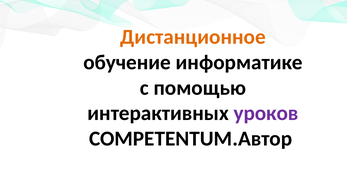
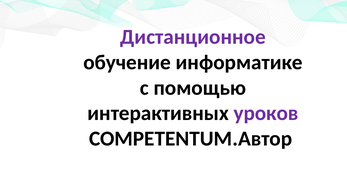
Дистанционное colour: orange -> purple
